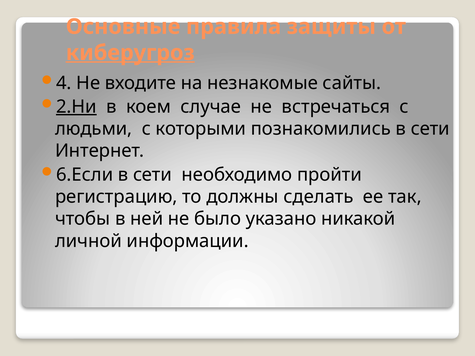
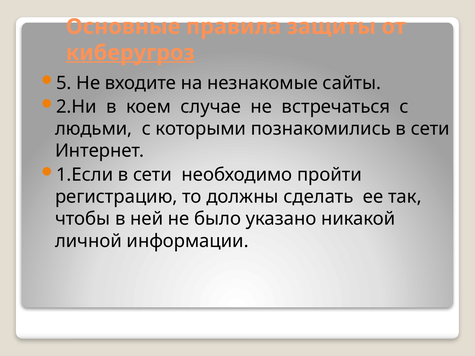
4: 4 -> 5
2.Ни underline: present -> none
6.Если: 6.Если -> 1.Если
